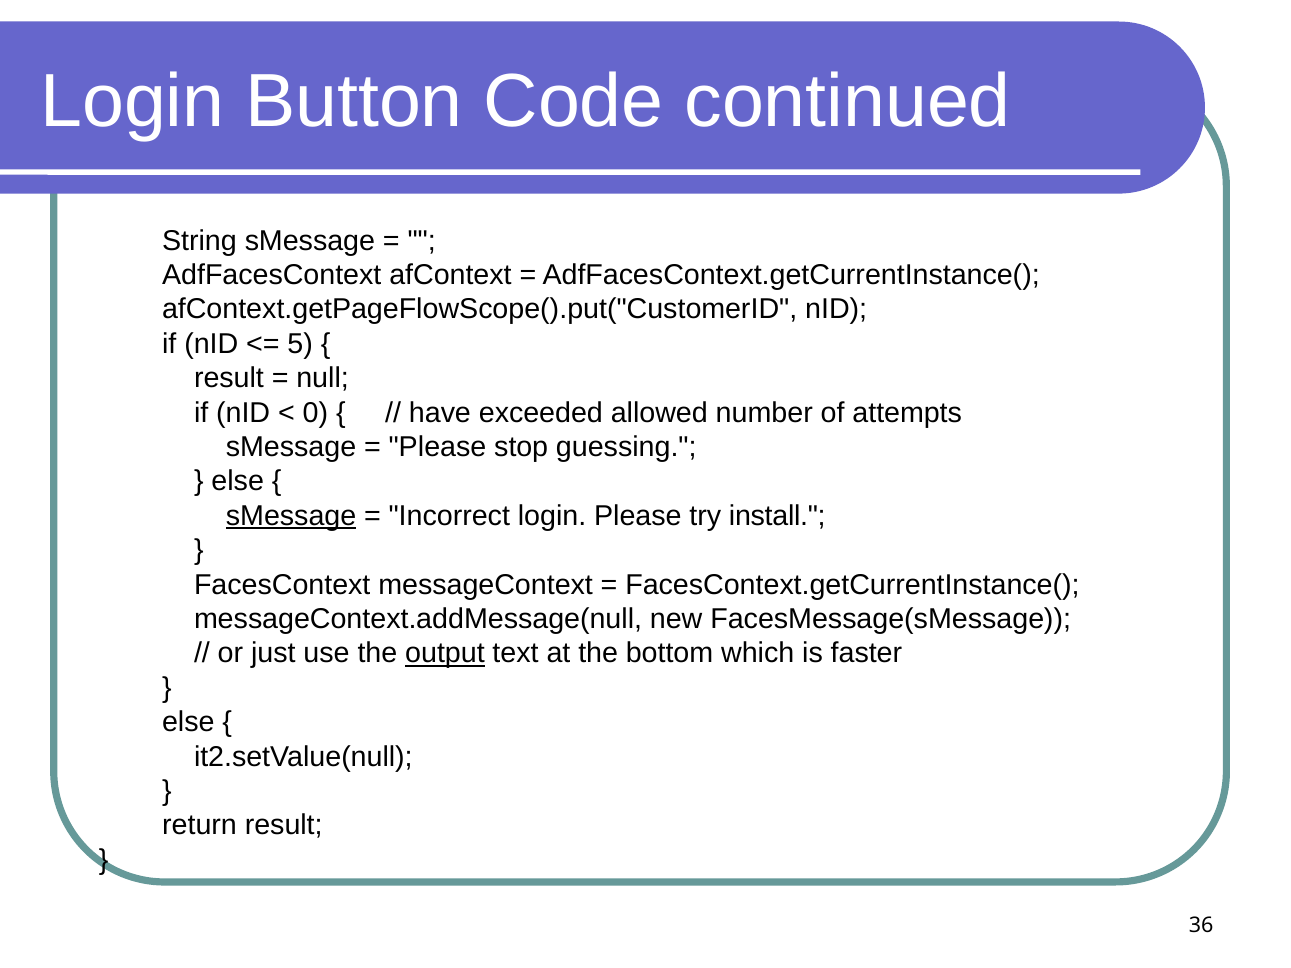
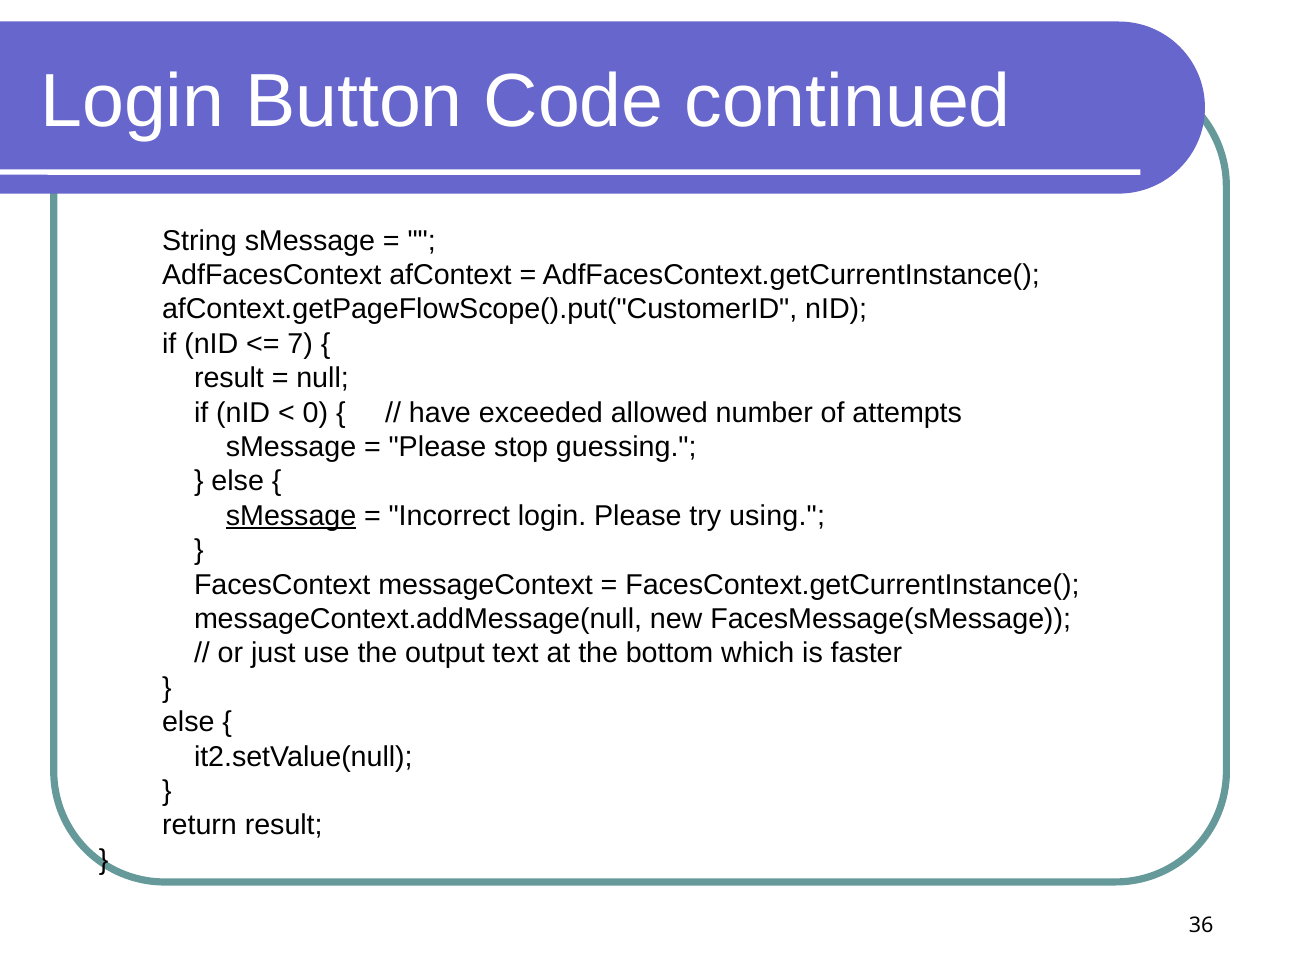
5: 5 -> 7
install: install -> using
output underline: present -> none
